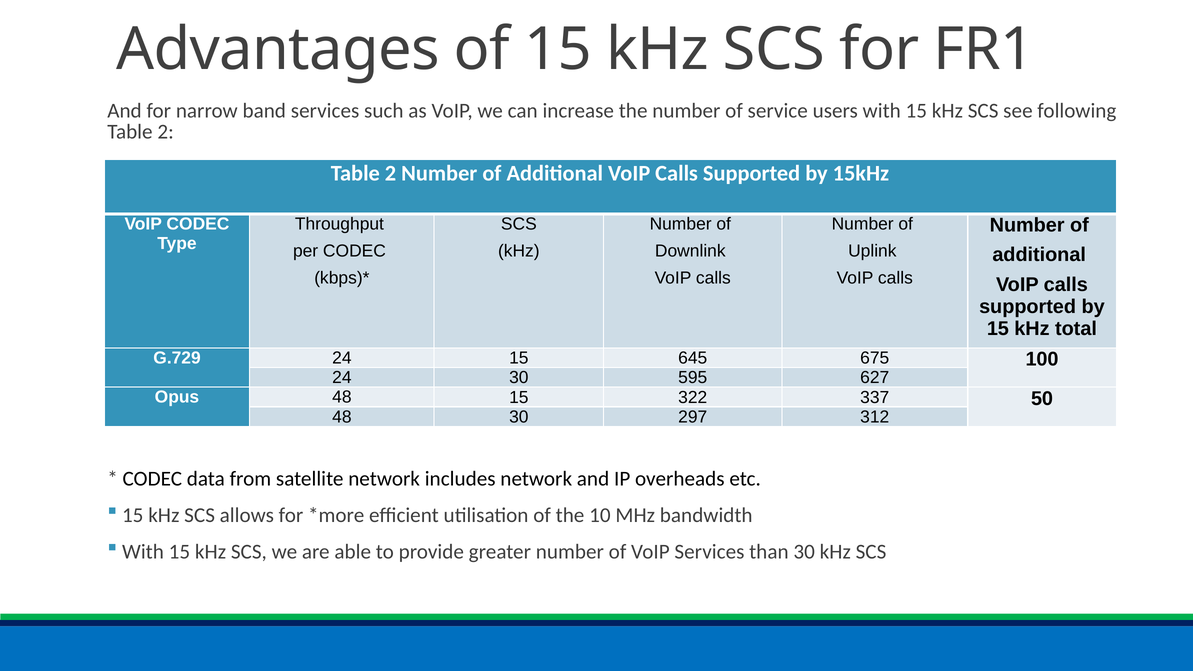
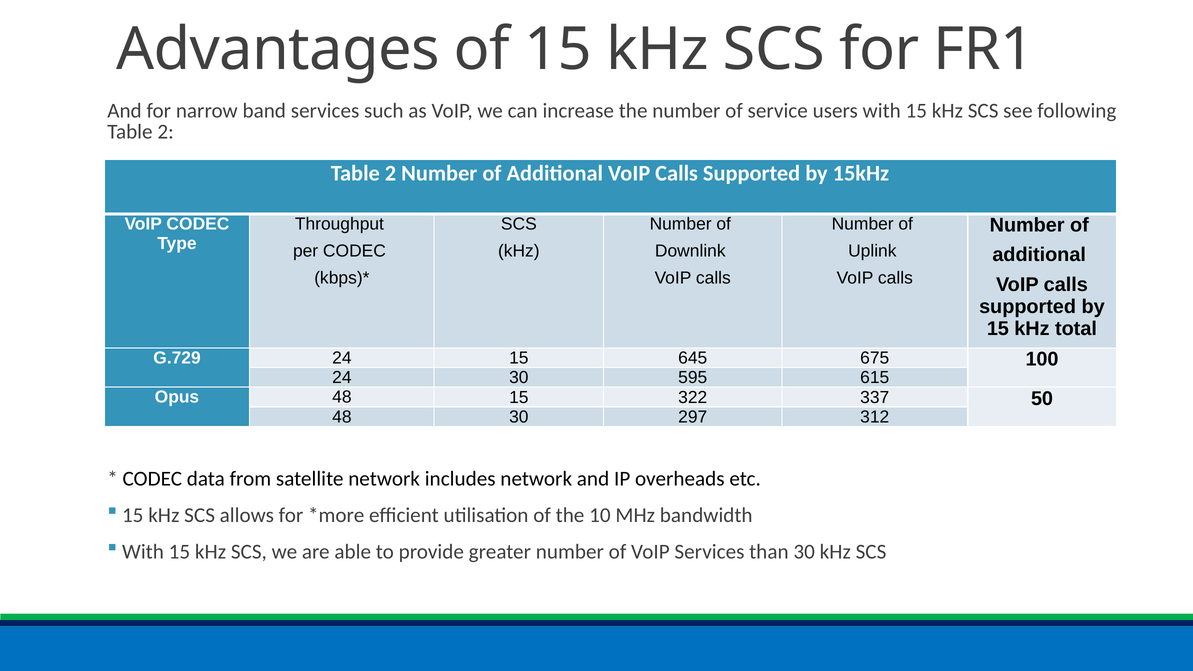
627: 627 -> 615
